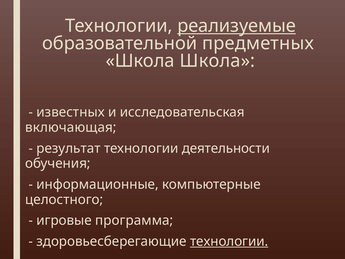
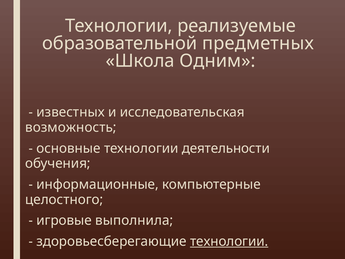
реализуемые underline: present -> none
Школа Школа: Школа -> Одним
включающая: включающая -> возможность
результат: результат -> основные
программа: программа -> выполнила
